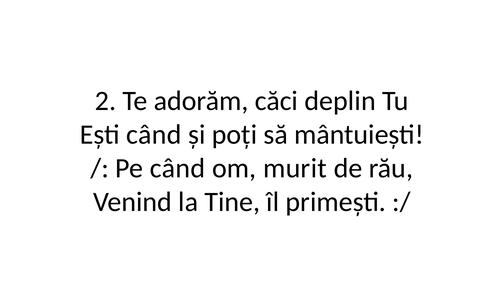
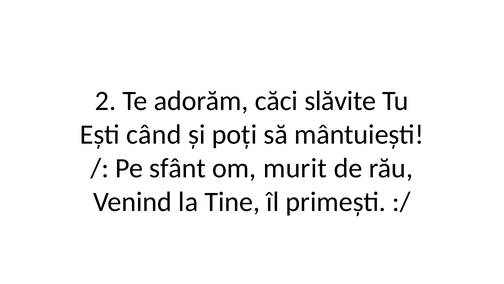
deplin: deplin -> slăvite
Pe când: când -> sfânt
